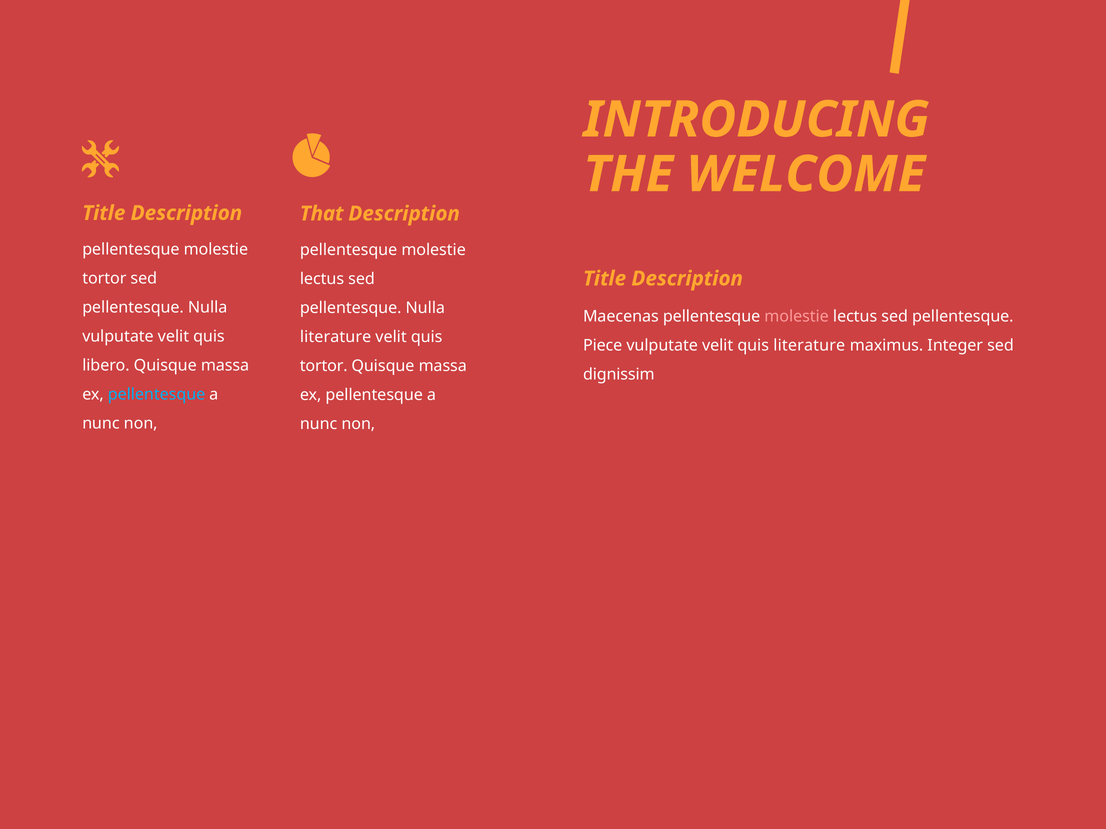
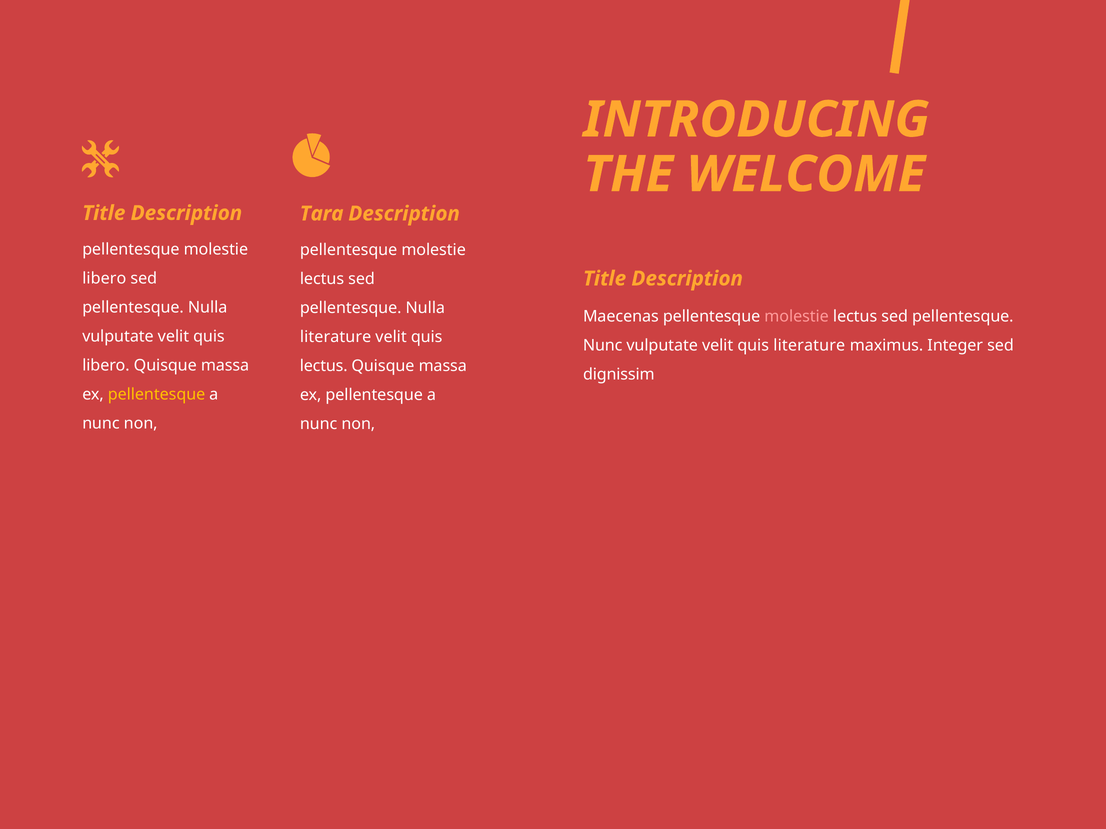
That: That -> Tara
tortor at (104, 279): tortor -> libero
Piece at (603, 345): Piece -> Nunc
tortor at (324, 366): tortor -> lectus
pellentesque at (157, 395) colour: light blue -> yellow
